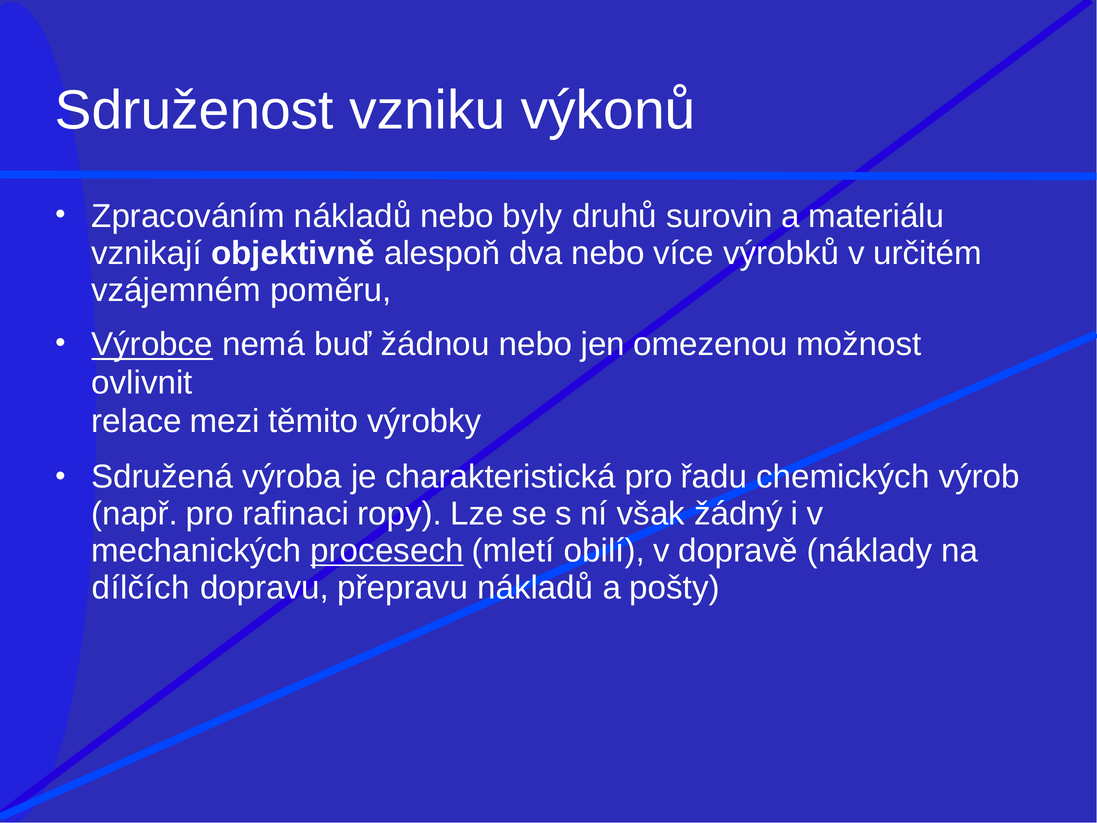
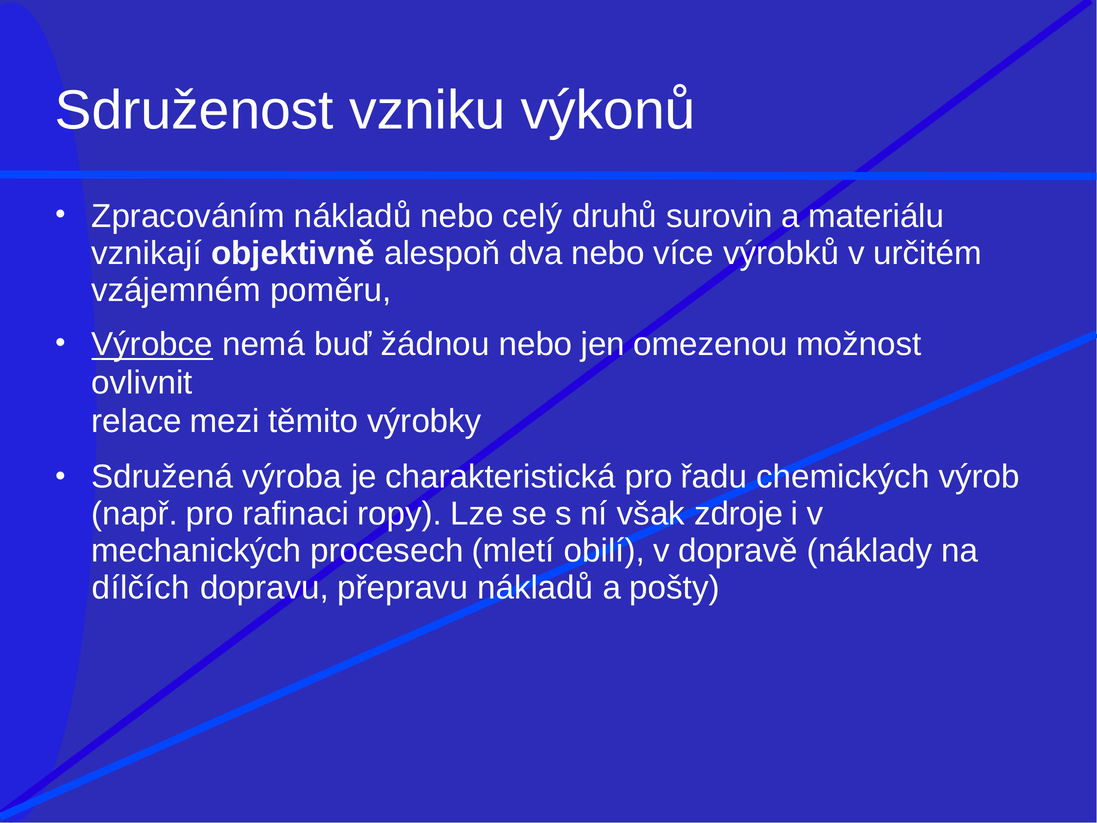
byly: byly -> celý
žádný: žádný -> zdroje
procesech underline: present -> none
